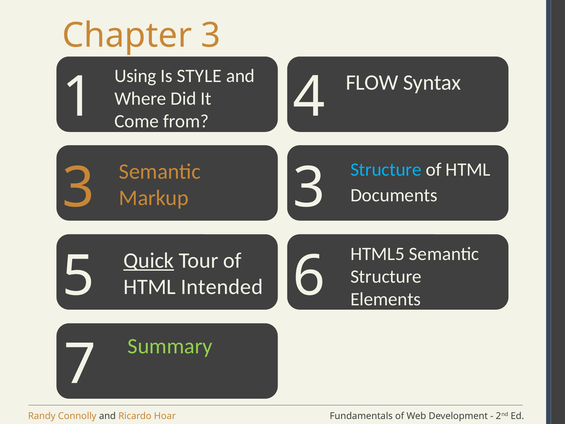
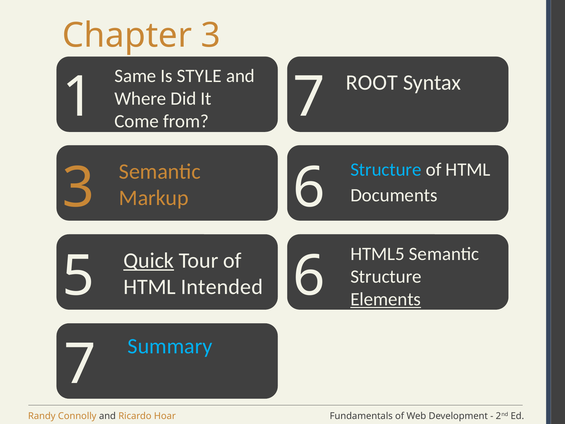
Using: Using -> Same
FLOW: FLOW -> ROOT
1 4: 4 -> 7
3 3: 3 -> 6
Elements underline: none -> present
Summary colour: light green -> light blue
